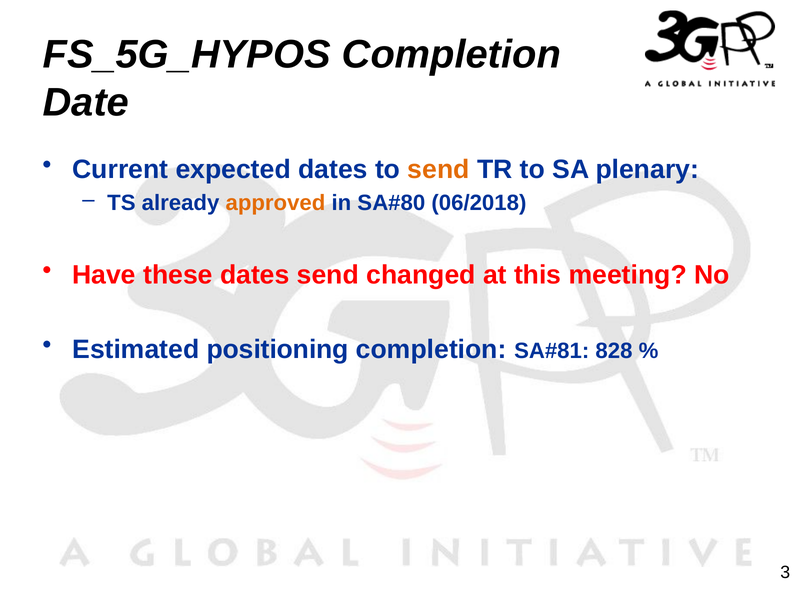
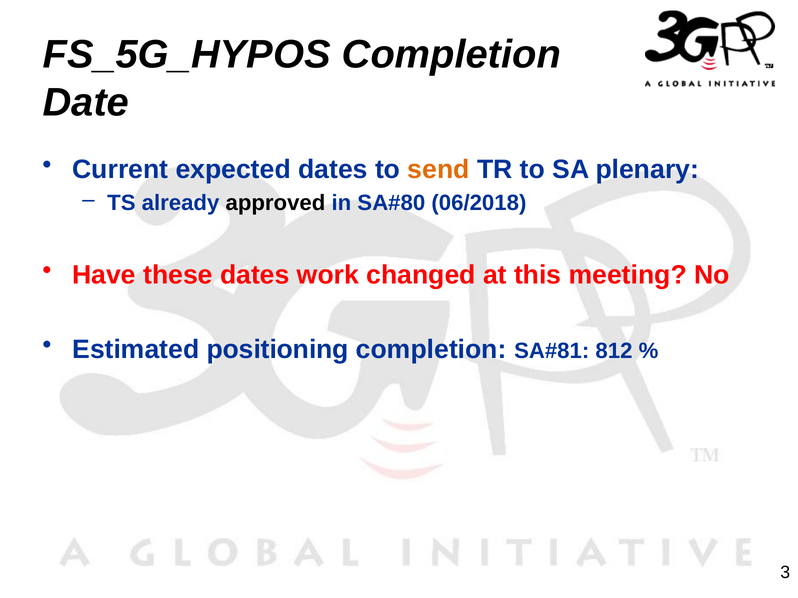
approved colour: orange -> black
dates send: send -> work
828: 828 -> 812
